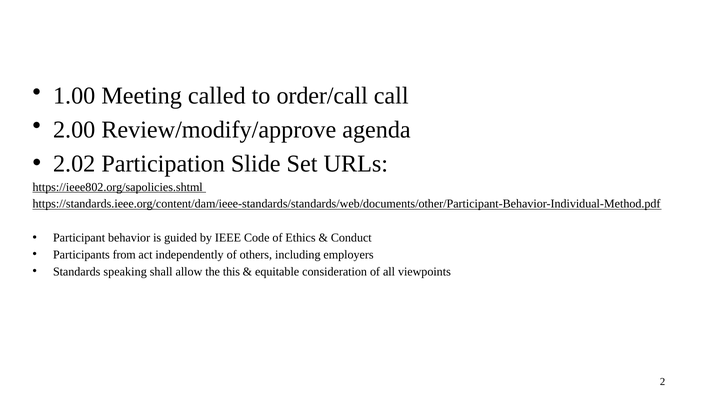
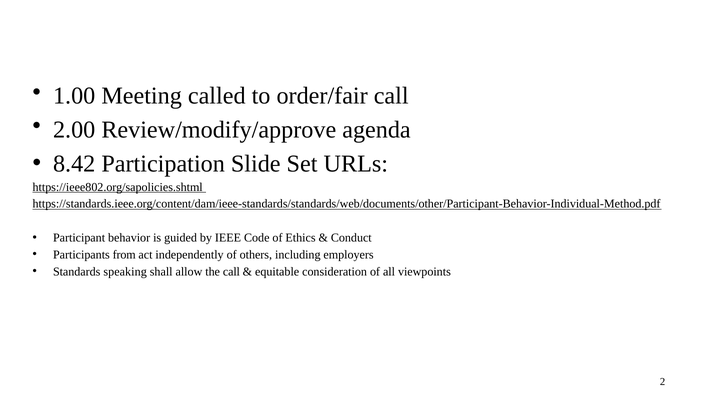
order/call: order/call -> order/fair
2.02: 2.02 -> 8.42
the this: this -> call
